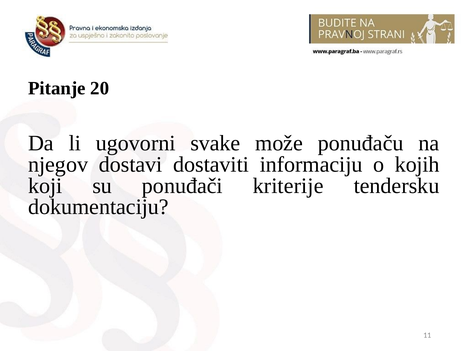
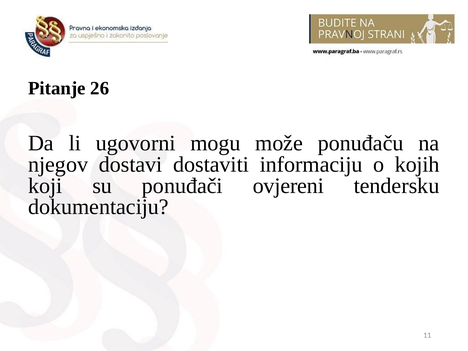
20: 20 -> 26
svake: svake -> mogu
kriterije: kriterije -> ovjereni
